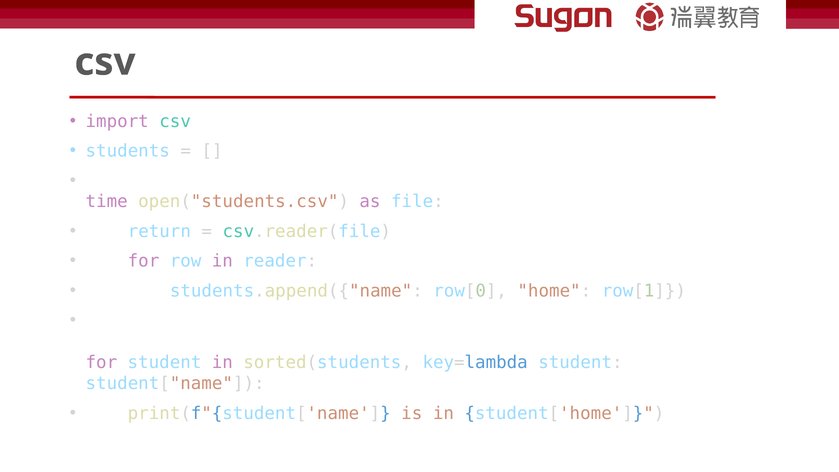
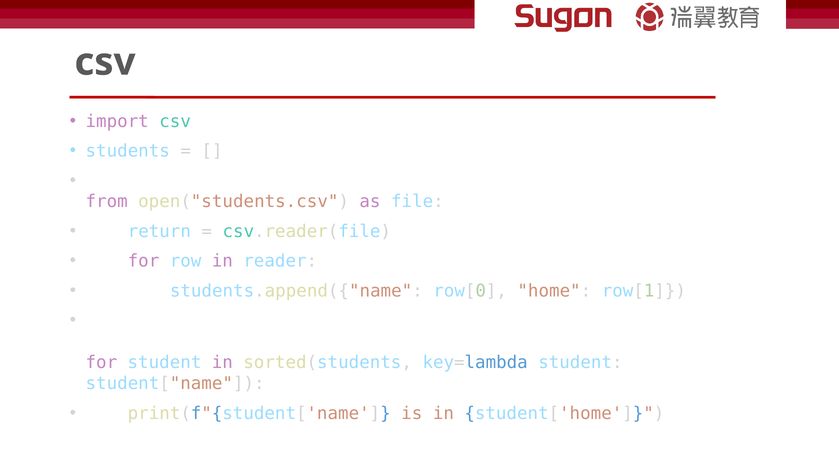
time: time -> from
